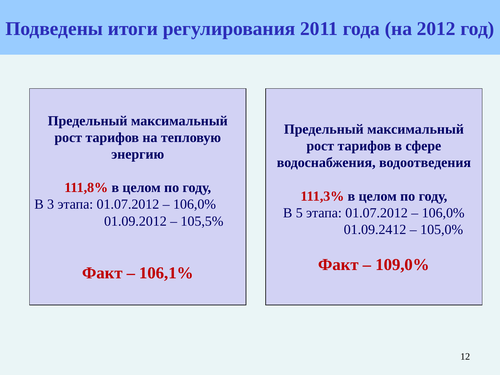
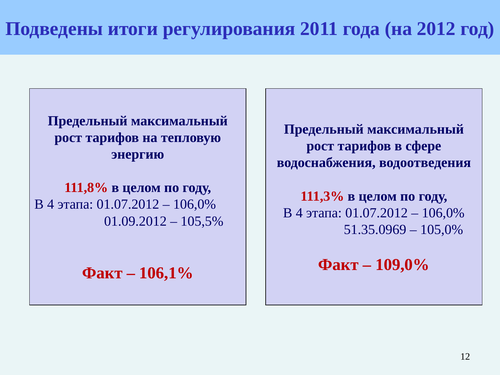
3 at (51, 204): 3 -> 4
5 at (299, 213): 5 -> 4
01.09.2412: 01.09.2412 -> 51.35.0969
